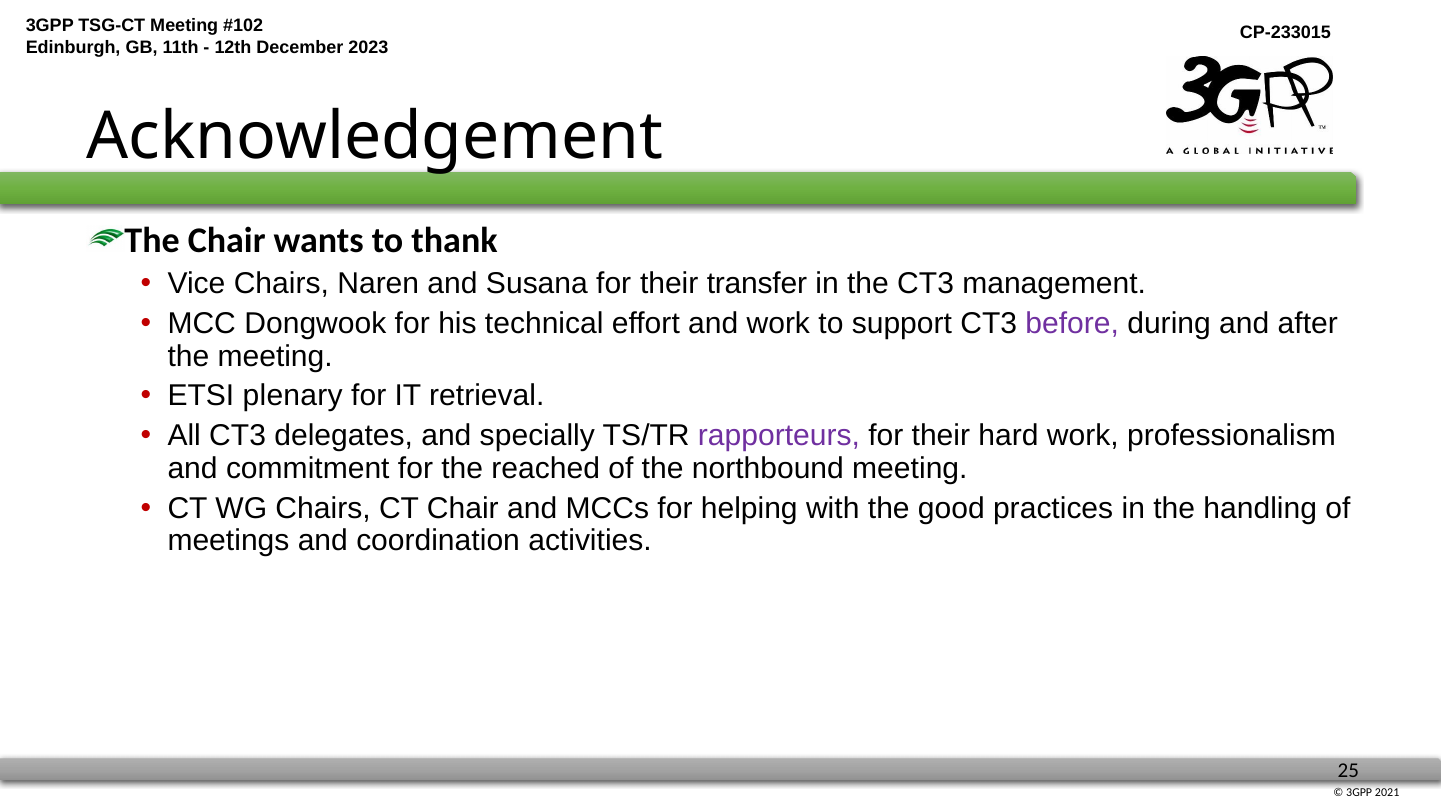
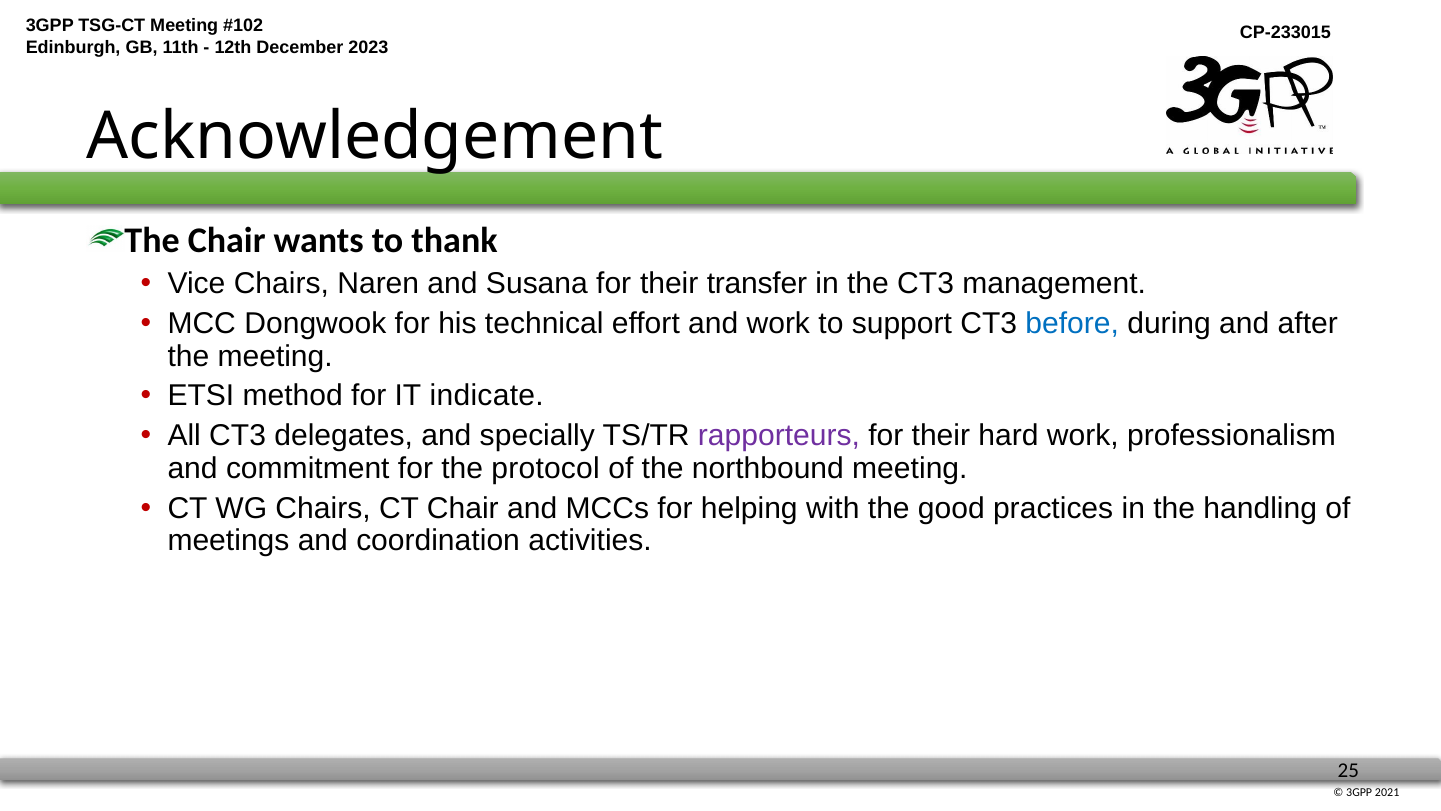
before colour: purple -> blue
plenary: plenary -> method
retrieval: retrieval -> indicate
reached: reached -> protocol
